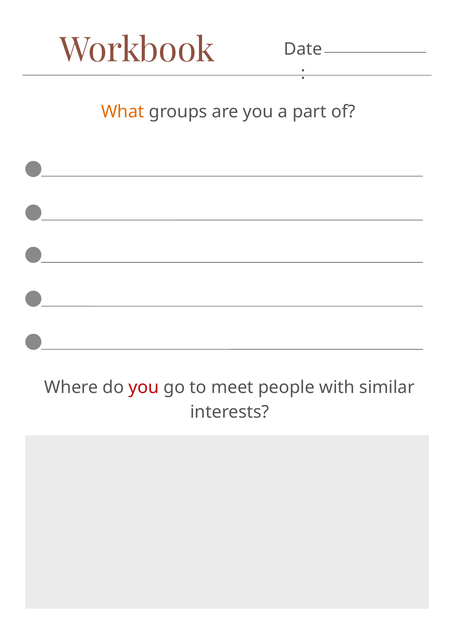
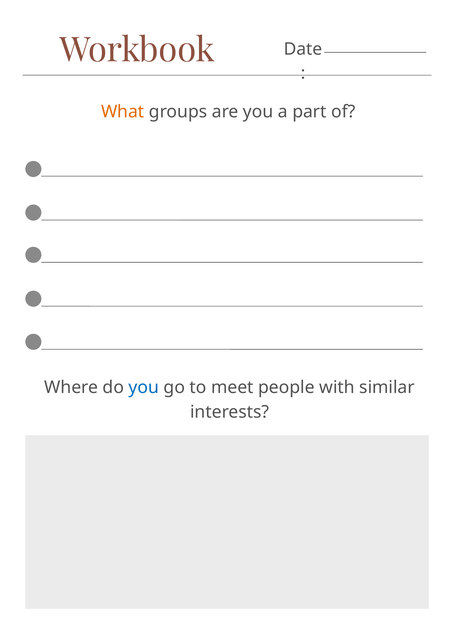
you at (144, 388) colour: red -> blue
